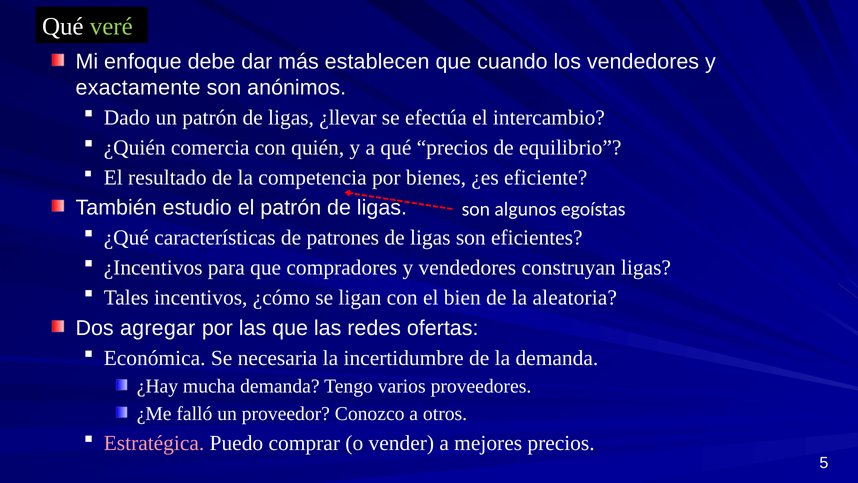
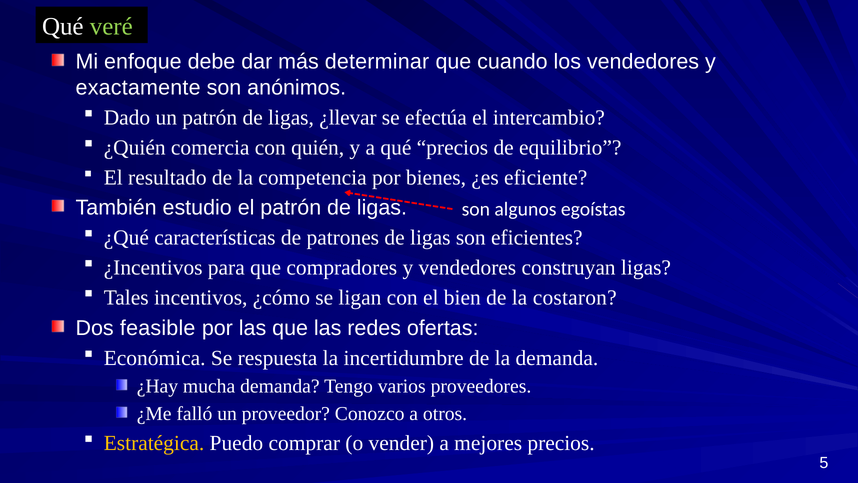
establecen: establecen -> determinar
aleatoria: aleatoria -> costaron
agregar: agregar -> feasible
necesaria: necesaria -> respuesta
Estratégica colour: pink -> yellow
